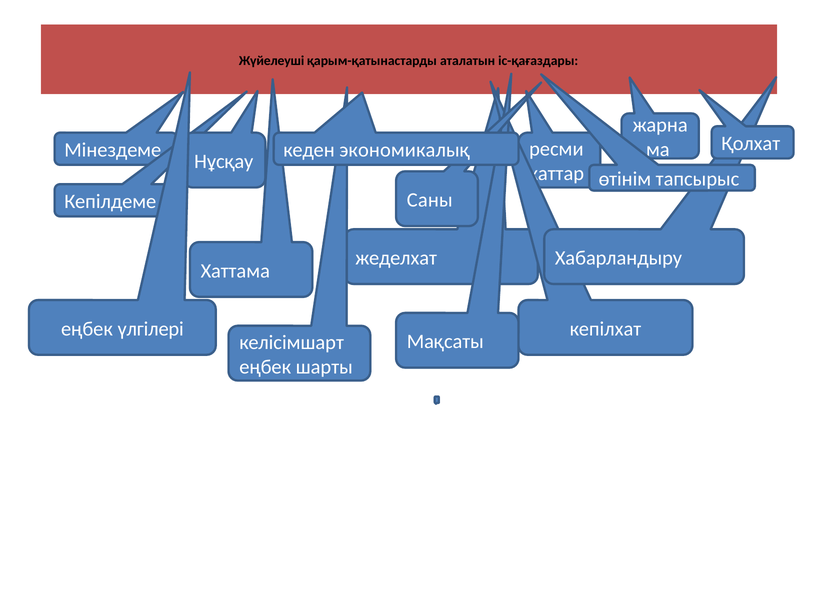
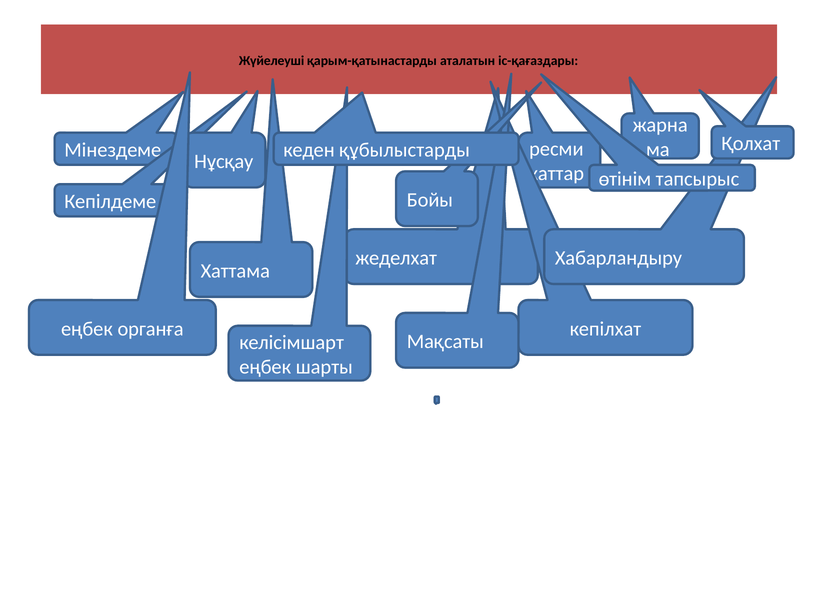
экономикалық: экономикалық -> құбылыстарды
Саны: Саны -> Бойы
үлгiлерi: үлгiлерi -> органға
